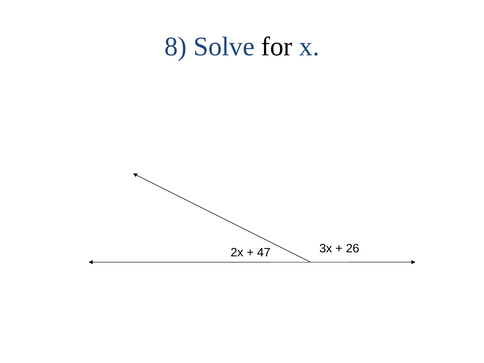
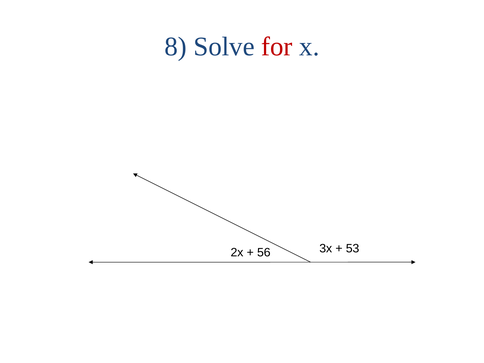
for colour: black -> red
47: 47 -> 56
26: 26 -> 53
